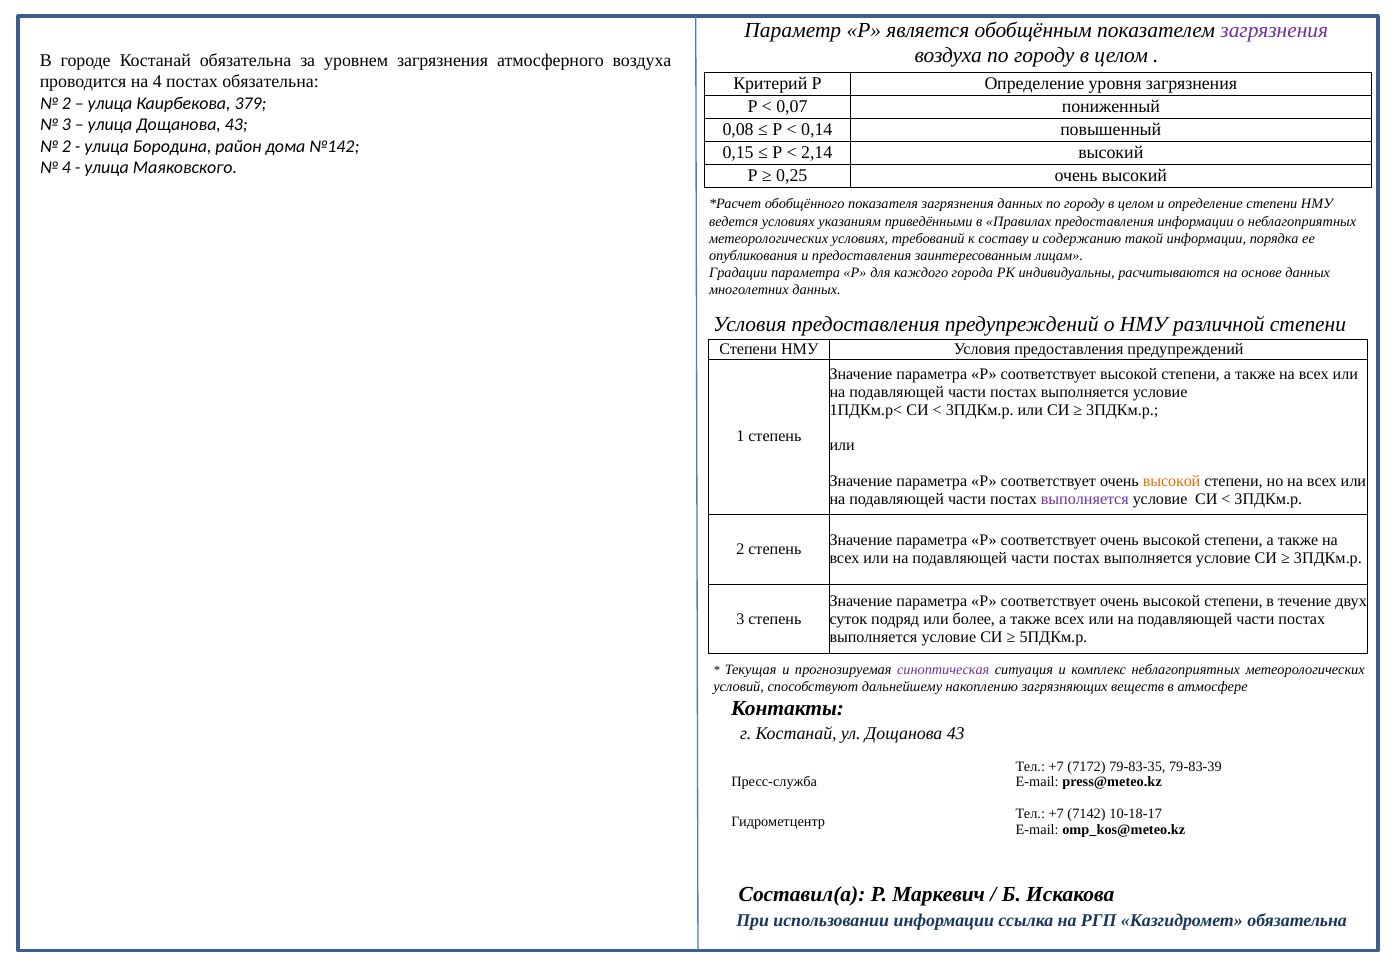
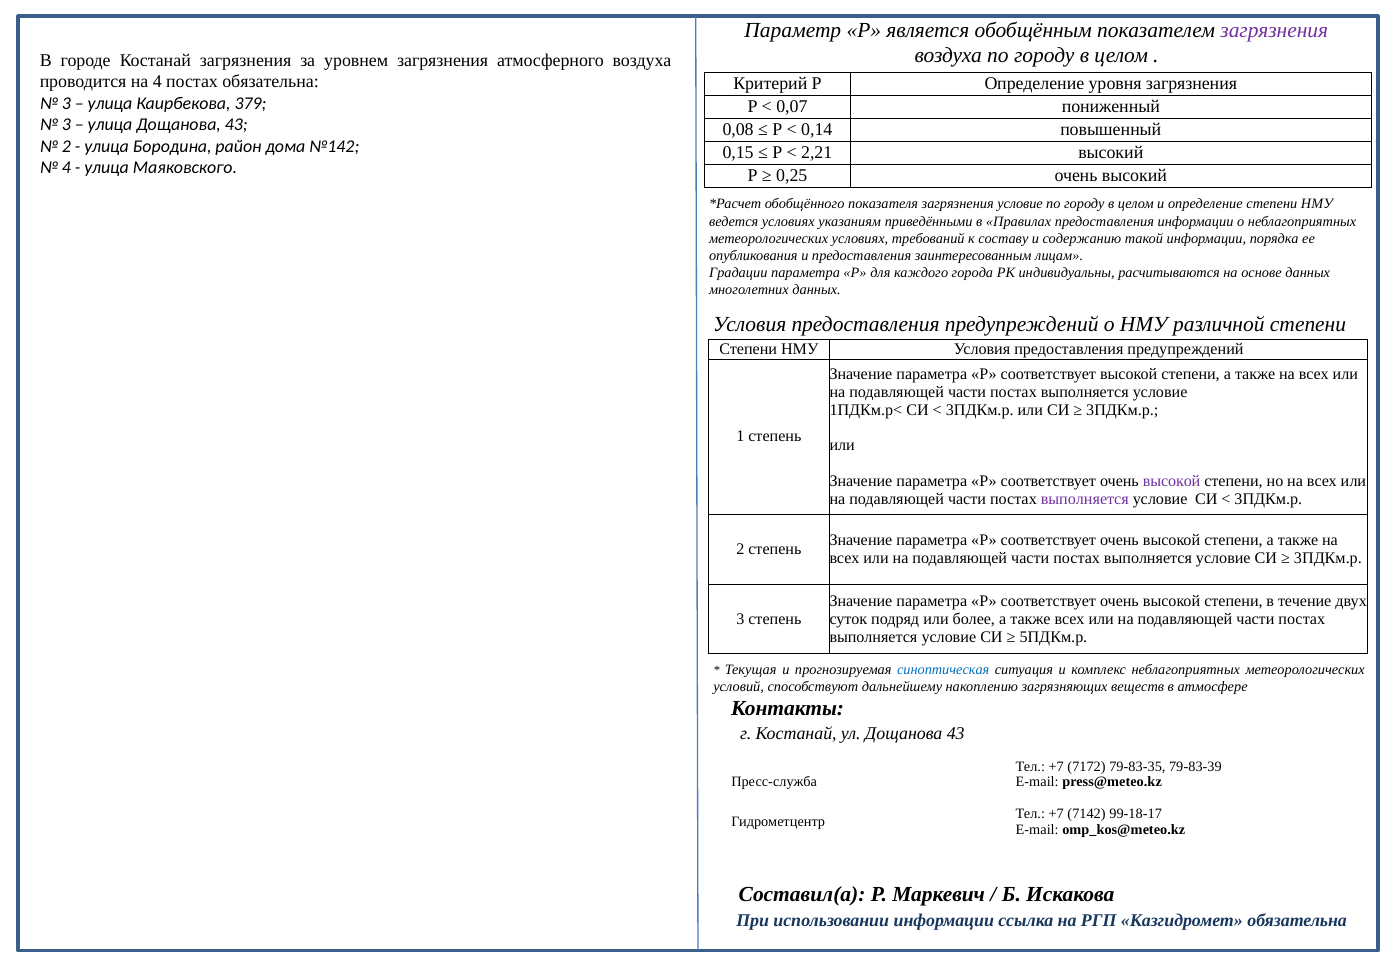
Костанай обязательна: обязательна -> загрязнения
2 at (66, 103): 2 -> 3
2,14: 2,14 -> 2,21
загрязнения данных: данных -> условие
высокой at (1172, 481) colour: orange -> purple
синоптическая colour: purple -> blue
10-18-17: 10-18-17 -> 99-18-17
